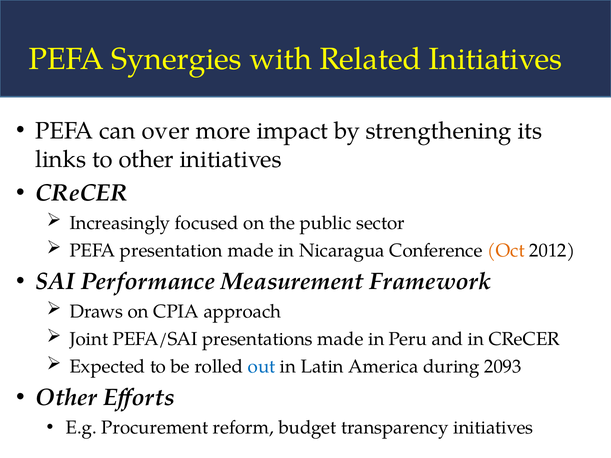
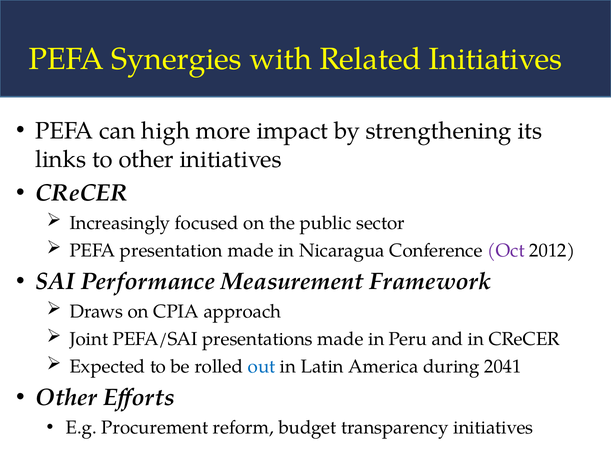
over: over -> high
Oct colour: orange -> purple
2093: 2093 -> 2041
